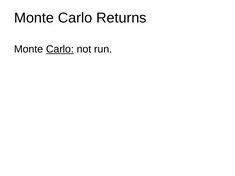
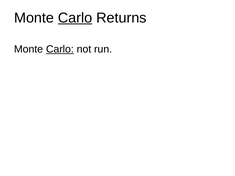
Carlo at (75, 18) underline: none -> present
